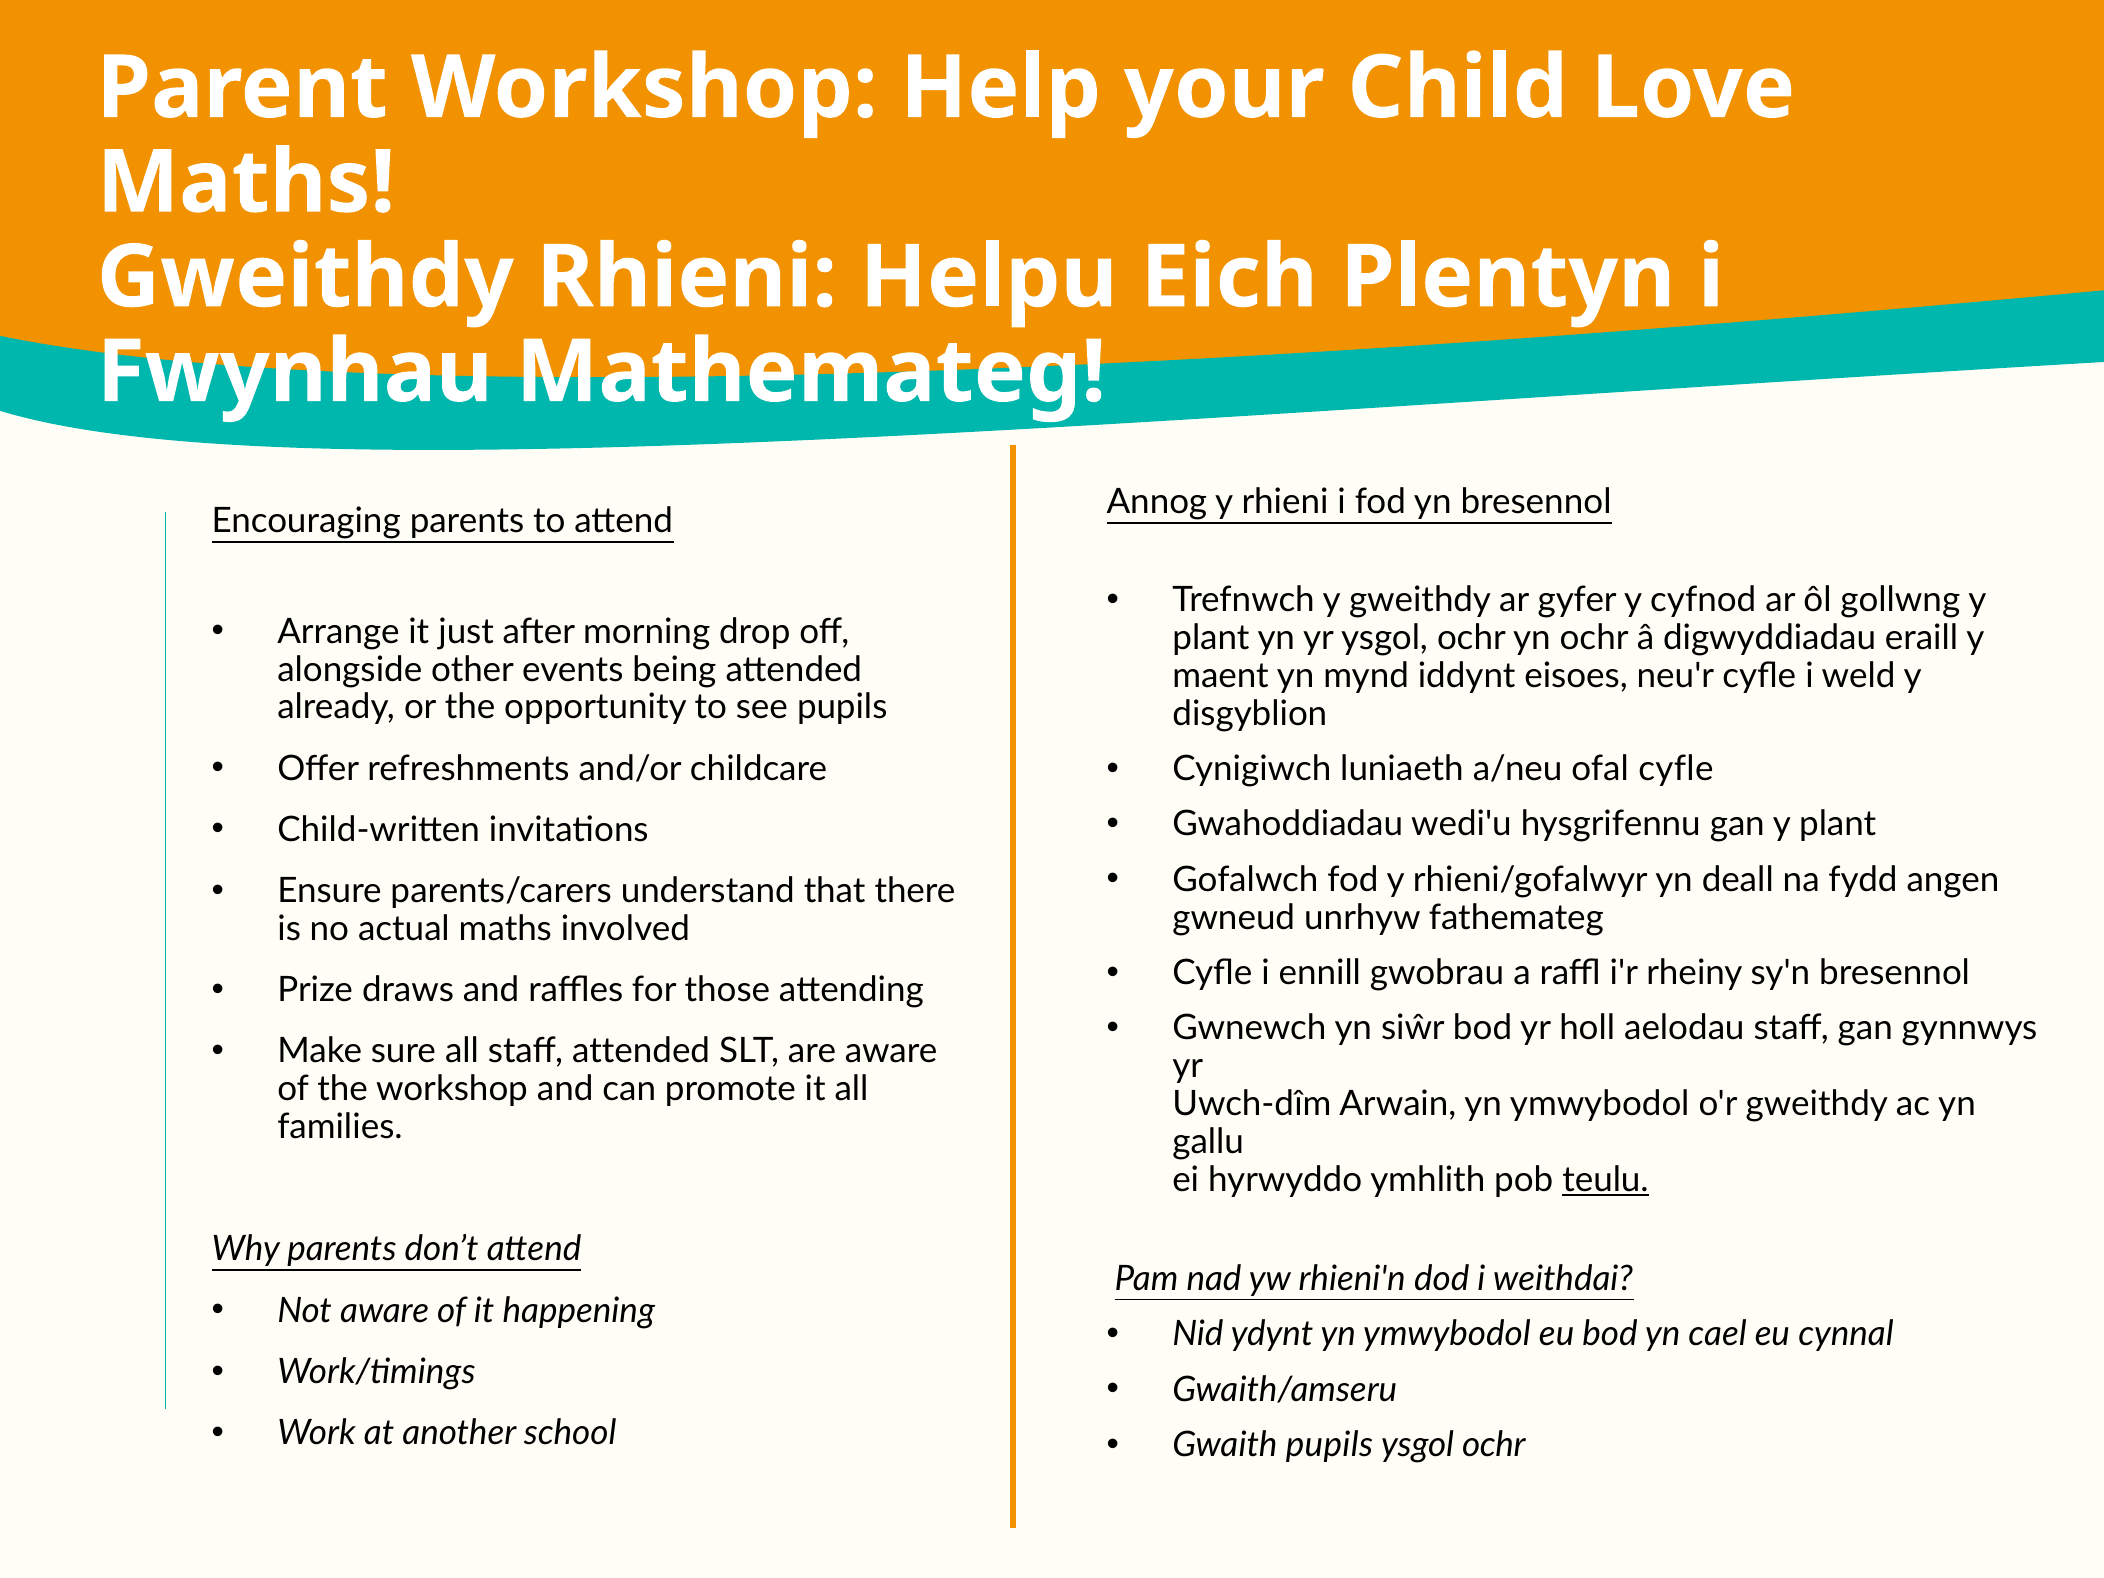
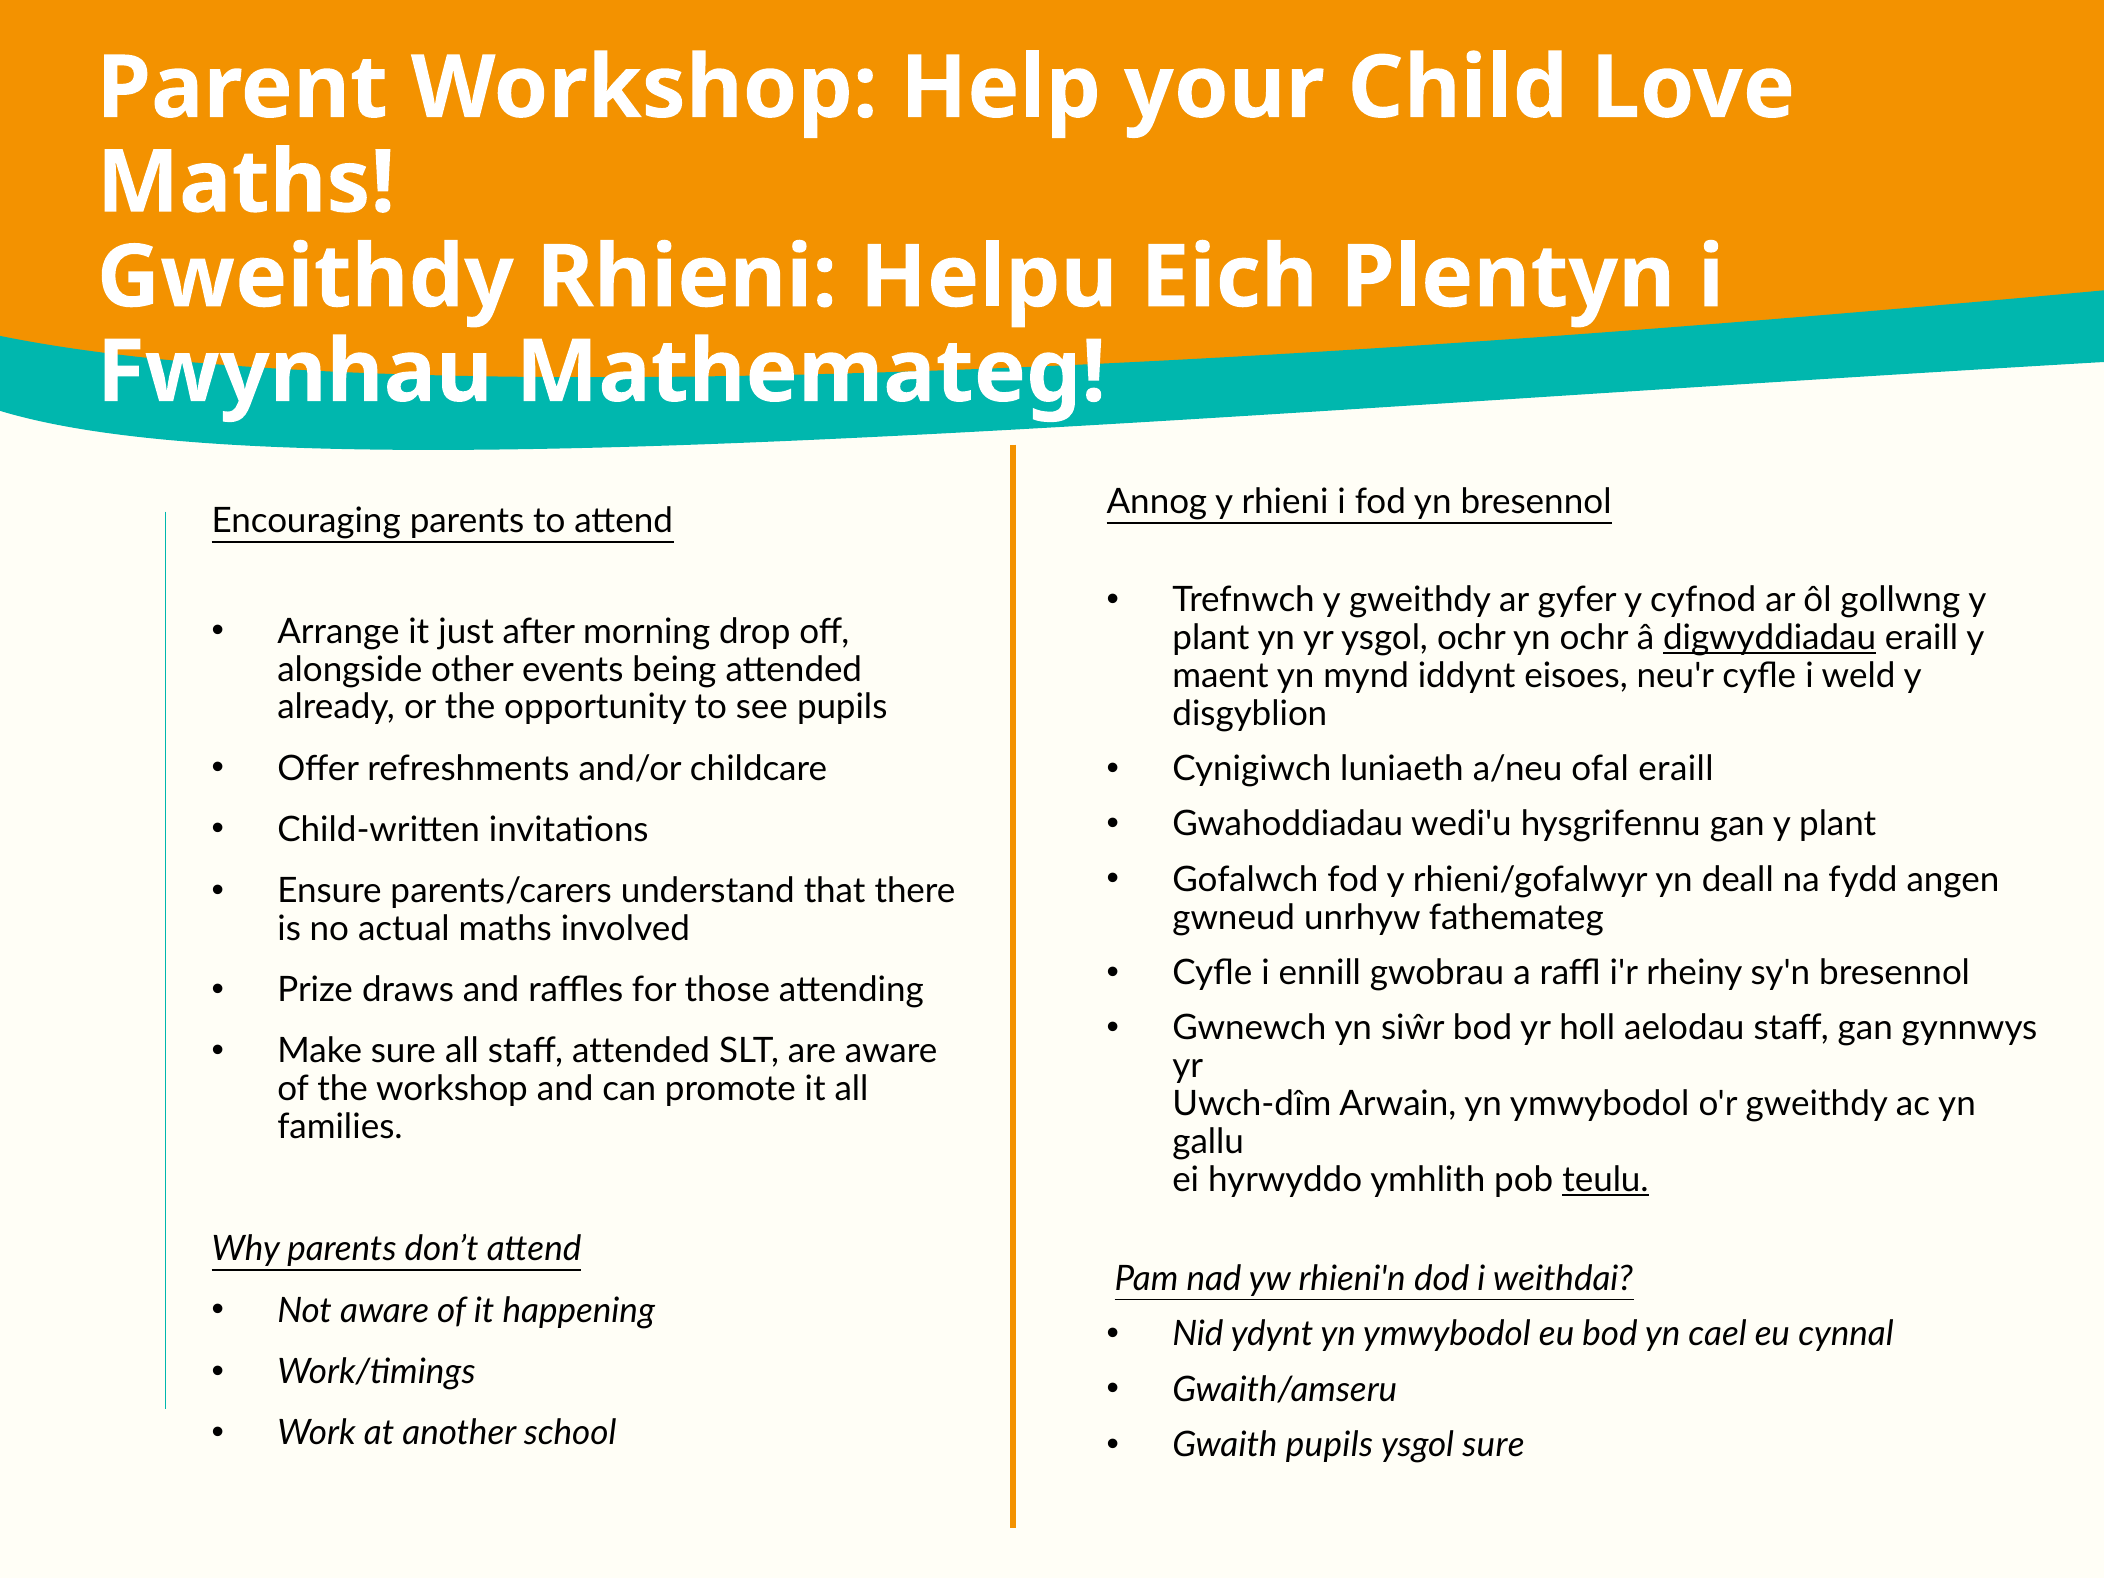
digwyddiadau underline: none -> present
ofal cyfle: cyfle -> eraill
ochr at (1494, 1445): ochr -> sure
